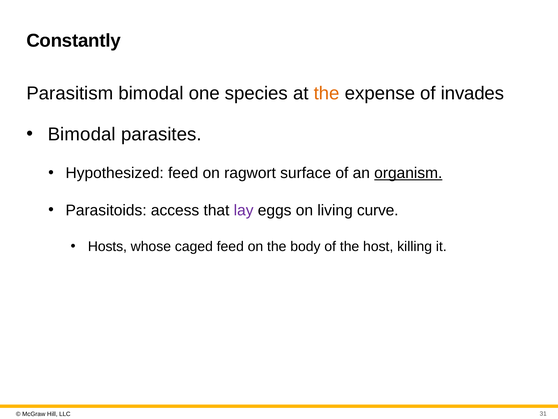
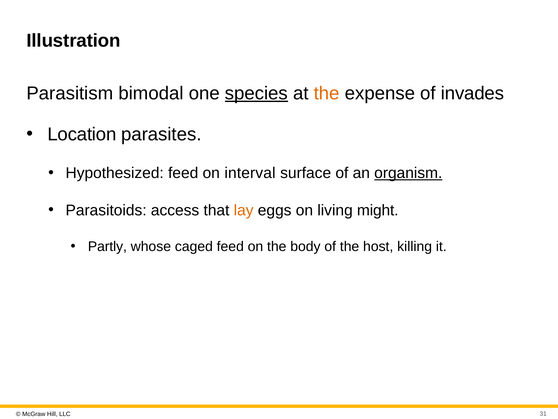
Constantly: Constantly -> Illustration
species underline: none -> present
Bimodal at (82, 134): Bimodal -> Location
ragwort: ragwort -> interval
lay colour: purple -> orange
curve: curve -> might
Hosts: Hosts -> Partly
